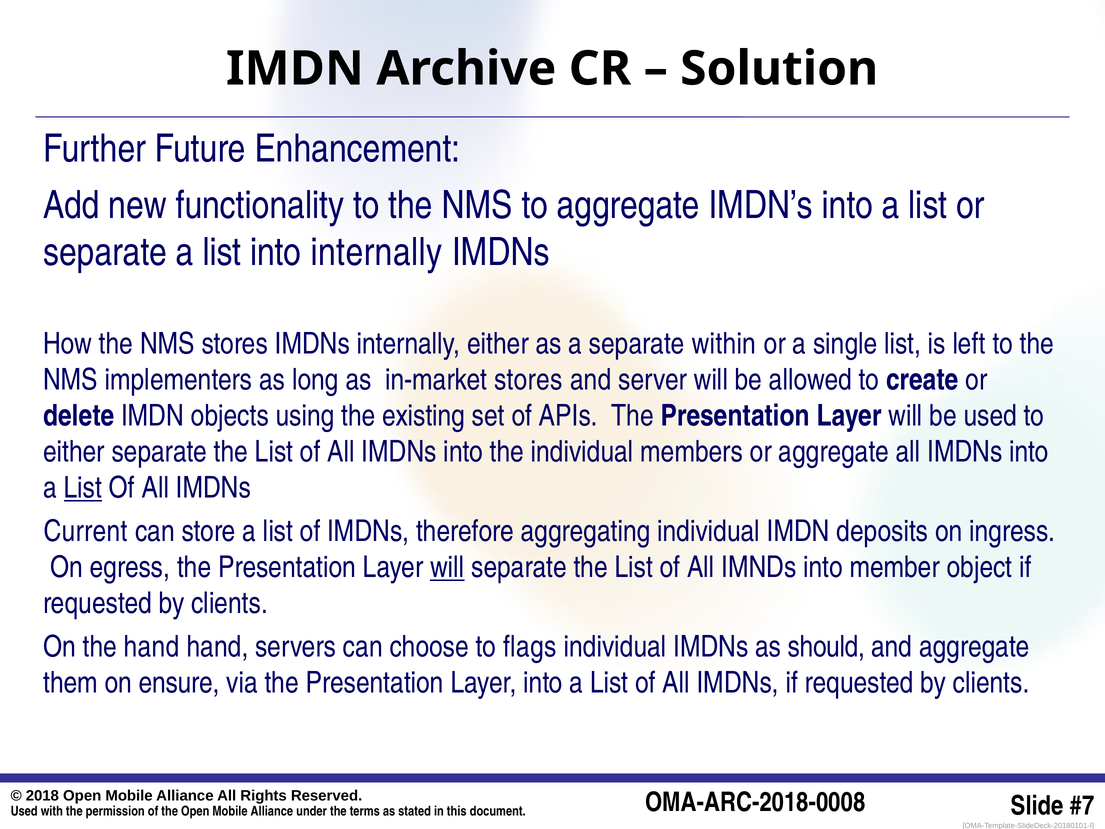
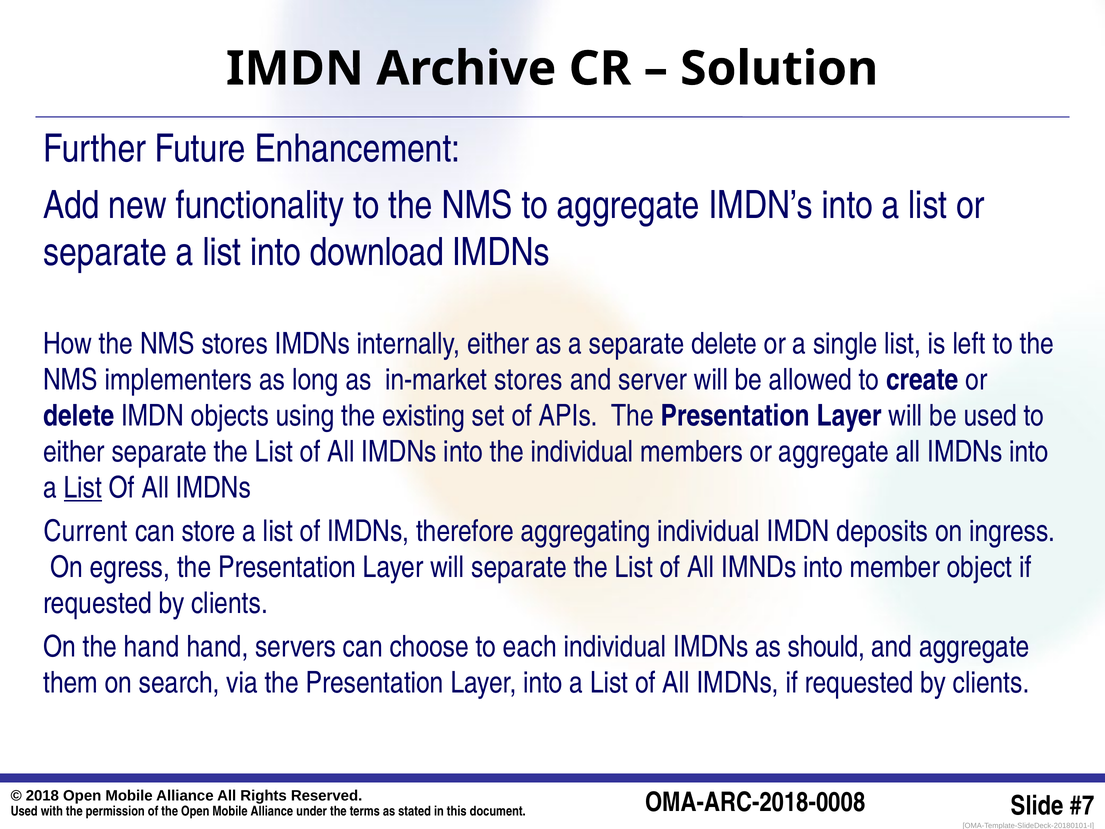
into internally: internally -> download
separate within: within -> delete
will at (447, 567) underline: present -> none
flags: flags -> each
ensure: ensure -> search
